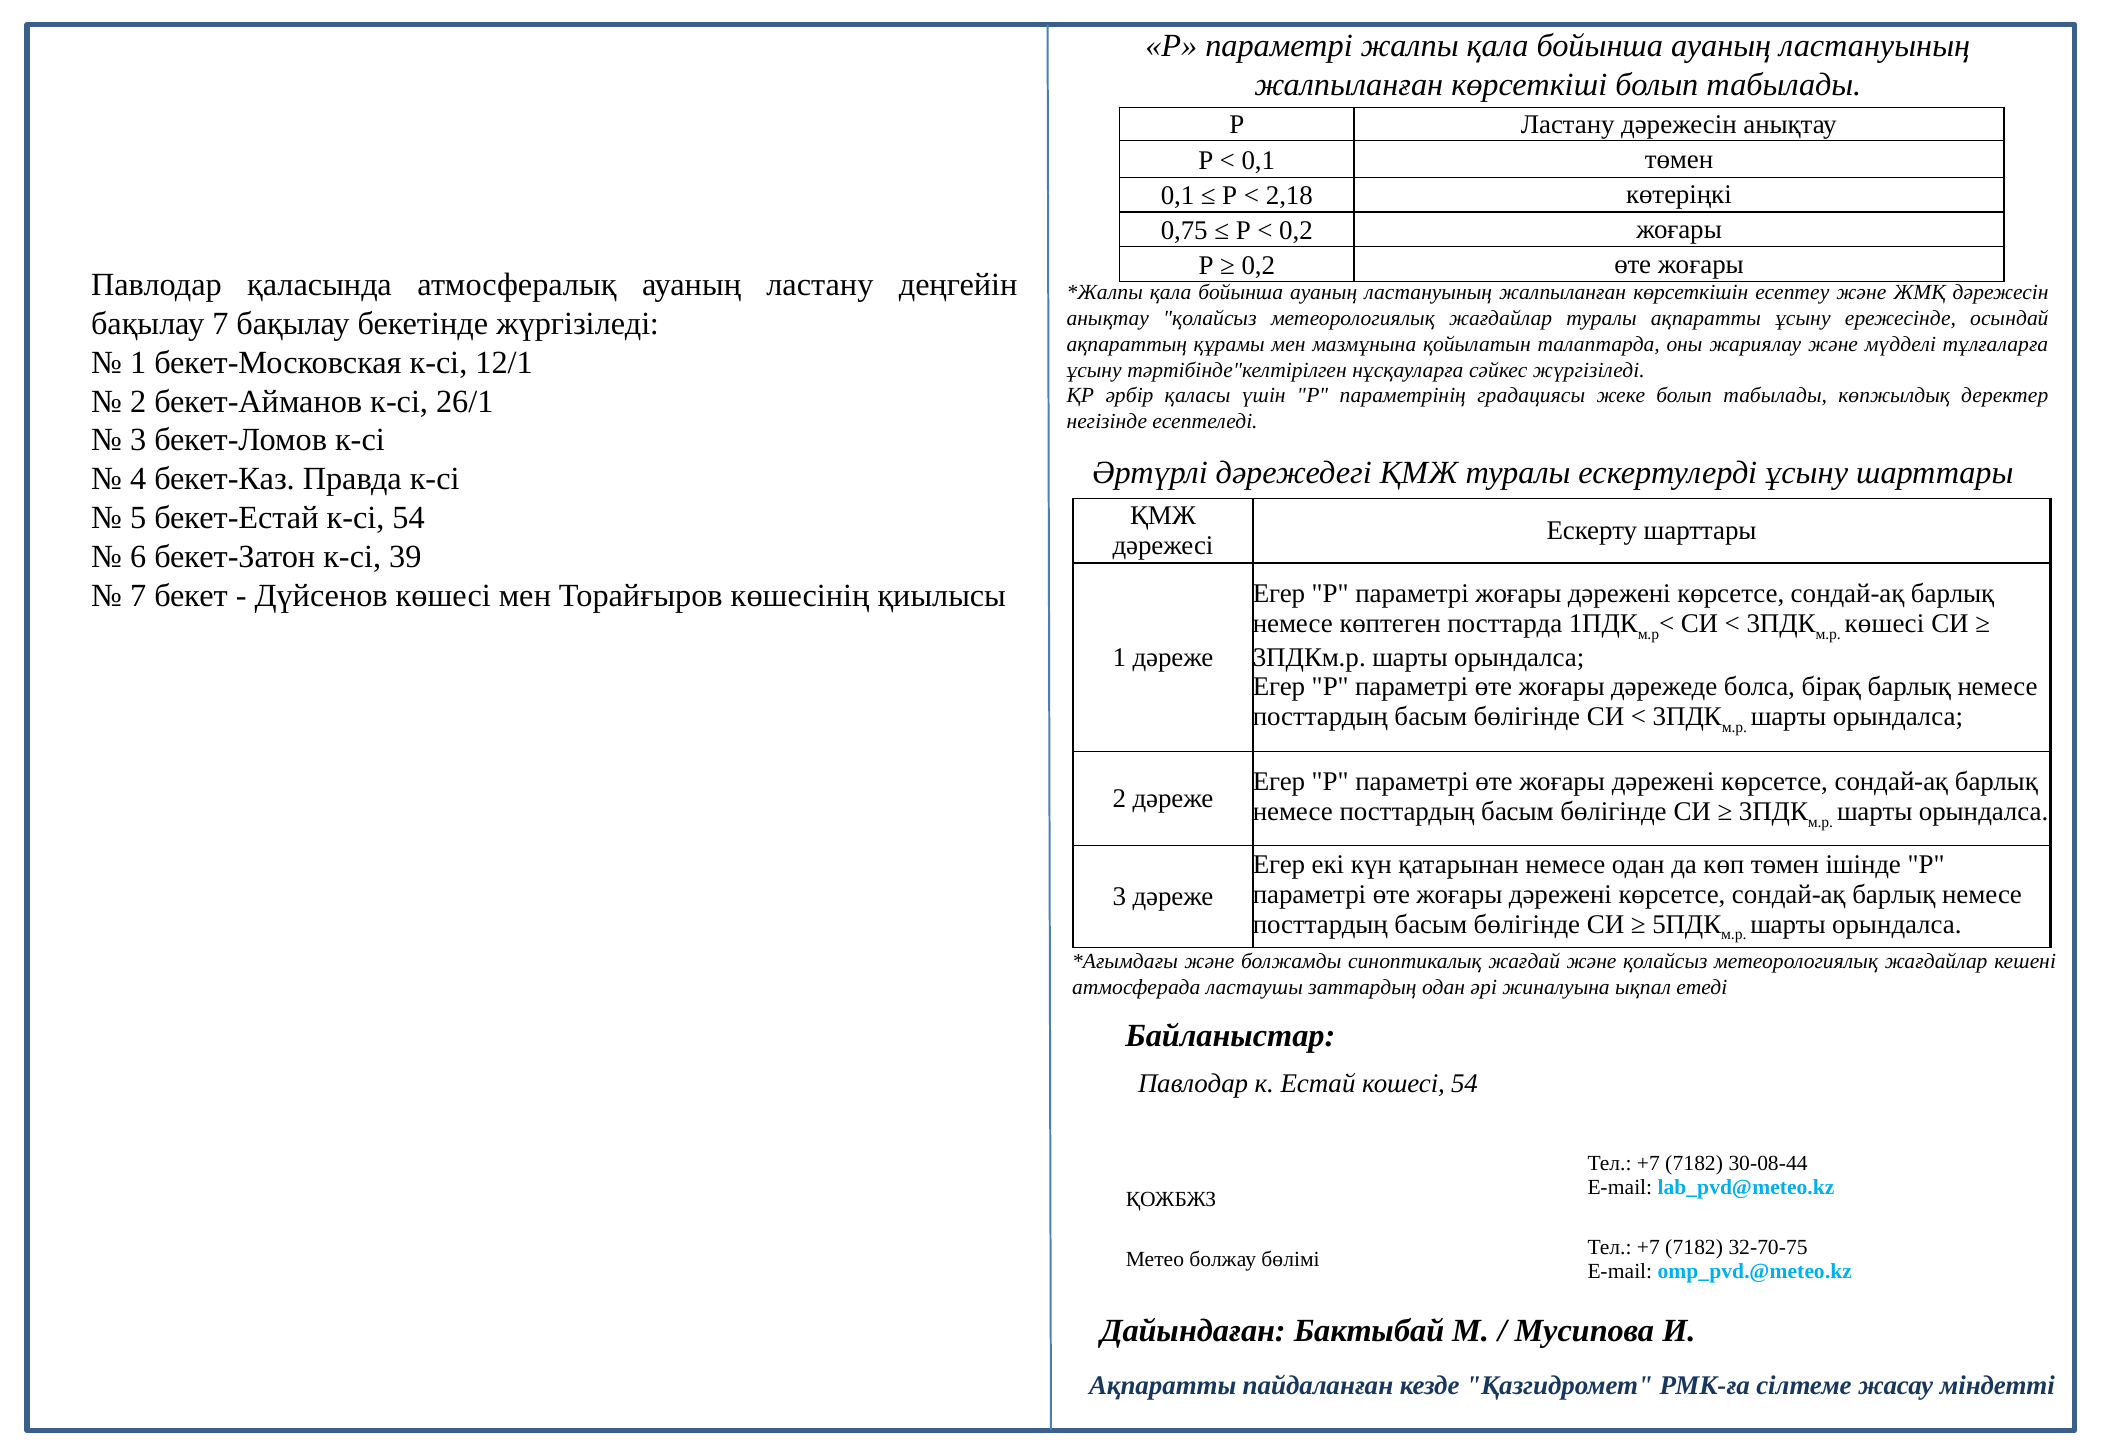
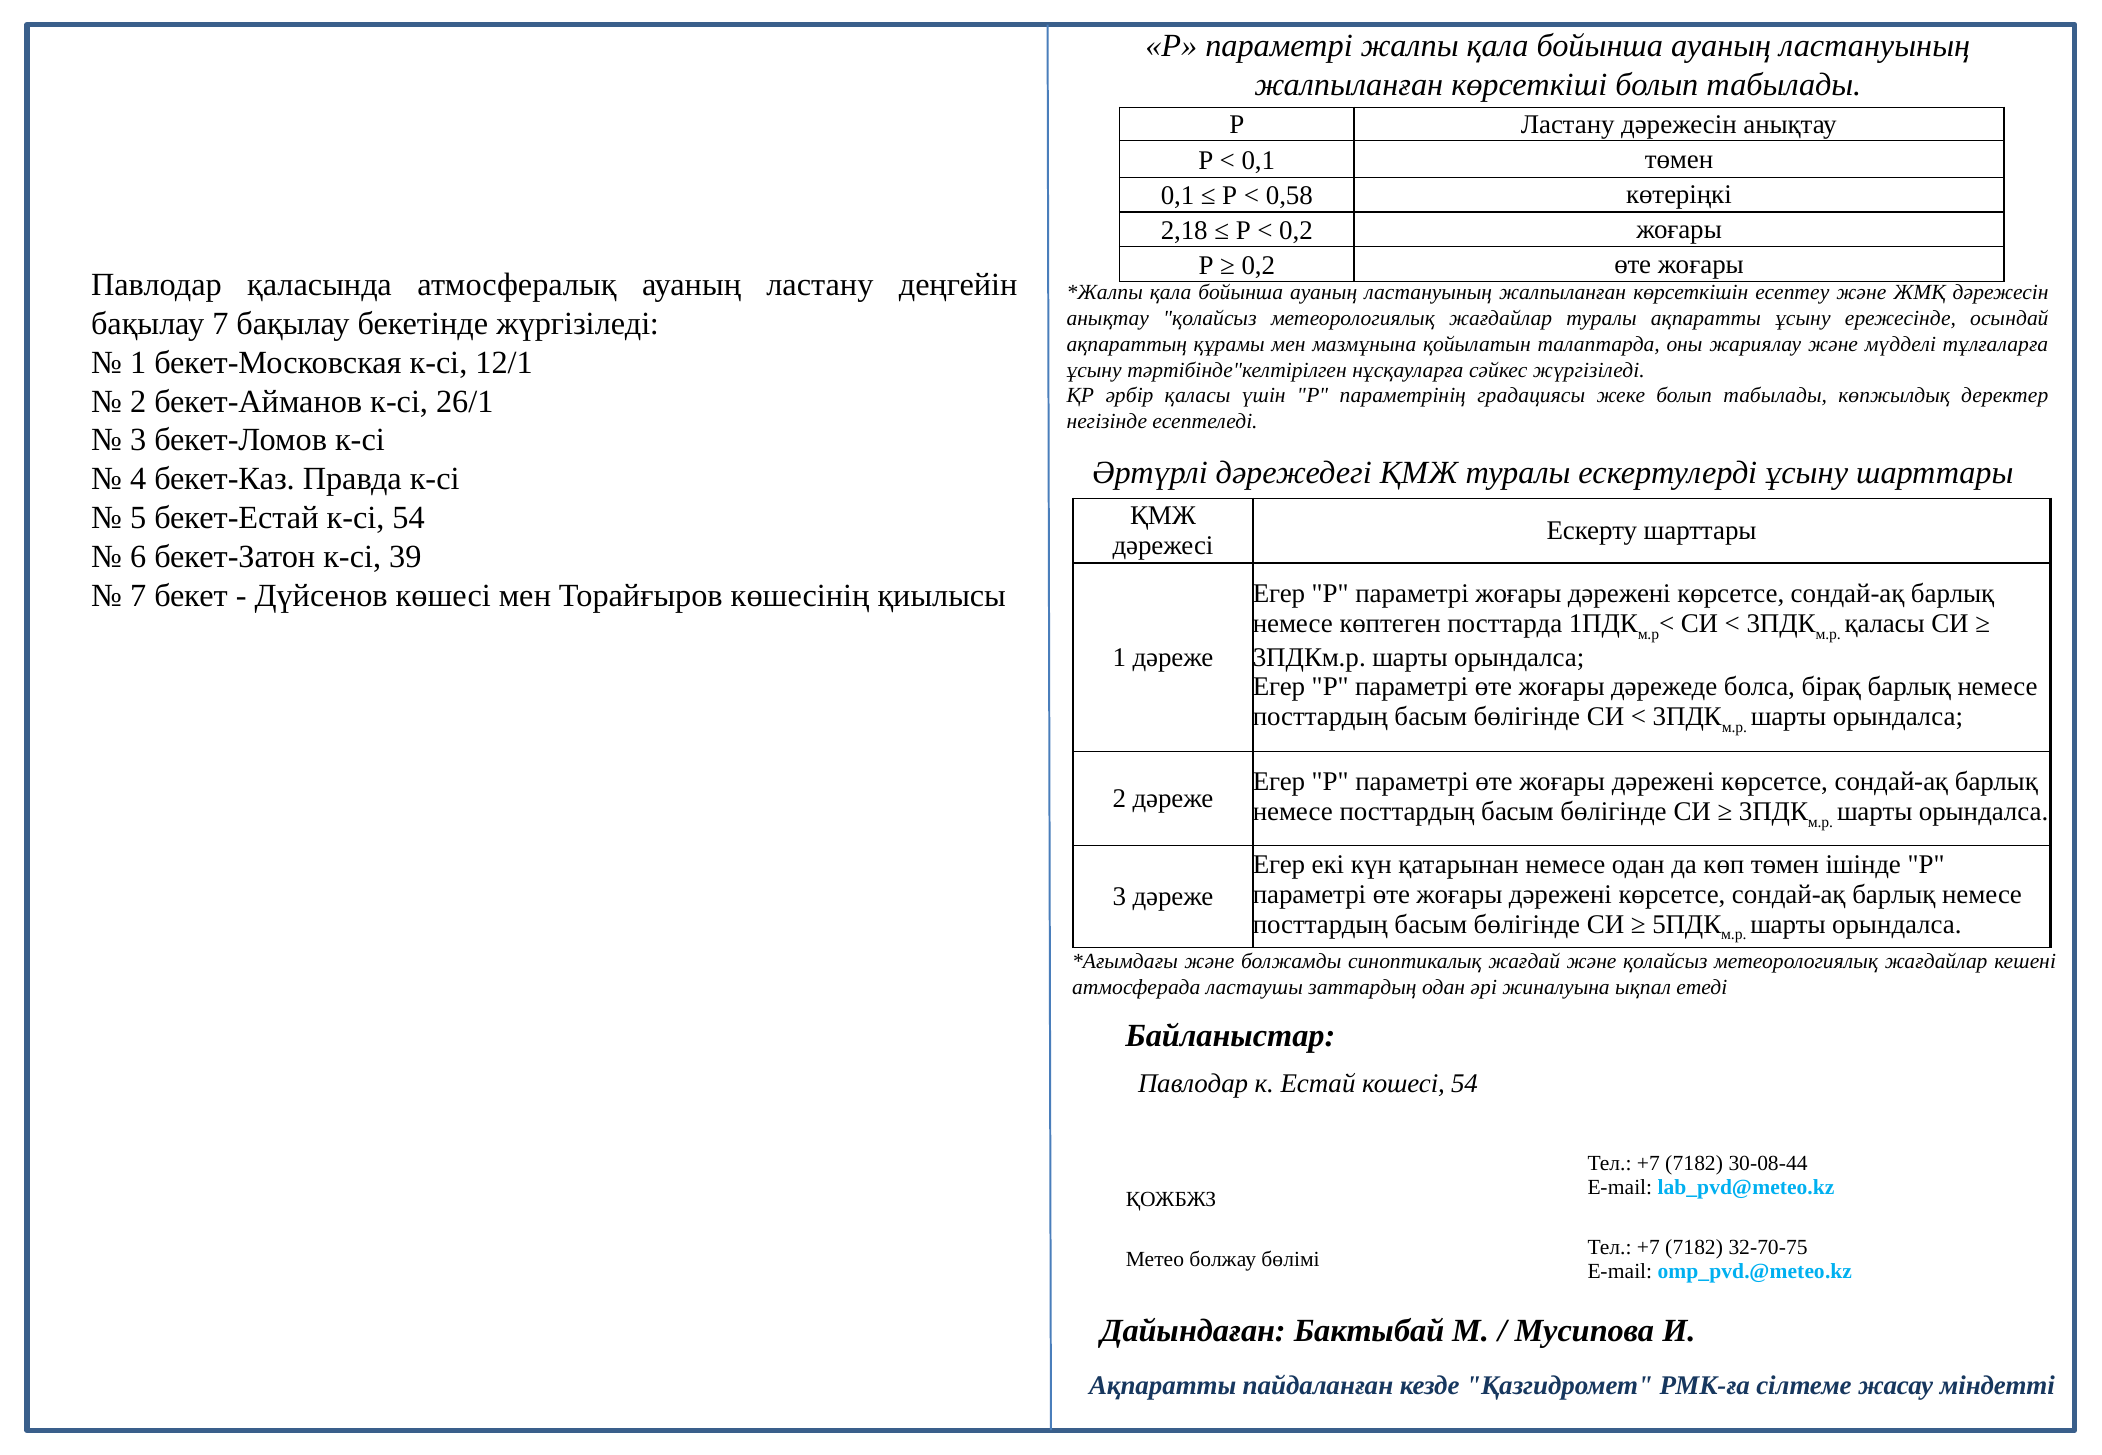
2,18: 2,18 -> 0,58
0,75: 0,75 -> 2,18
көшесі at (1885, 623): көшесі -> қаласы
